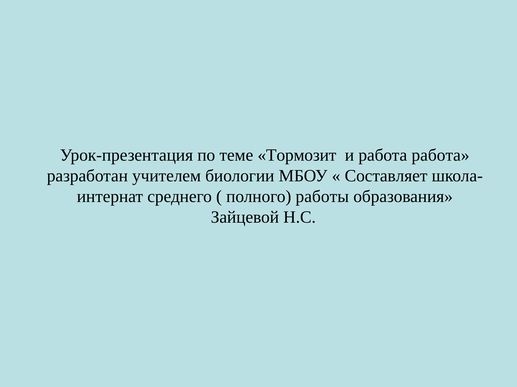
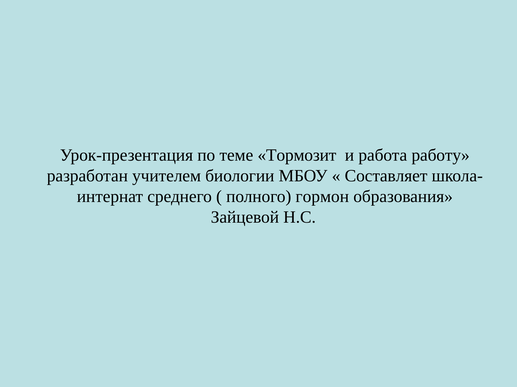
работа работа: работа -> работу
работы: работы -> гормон
